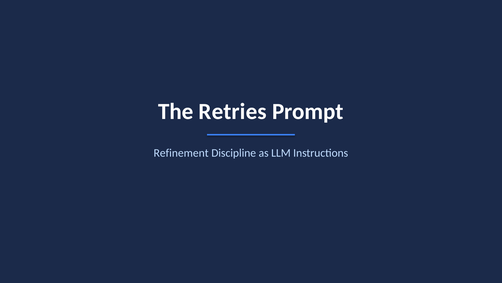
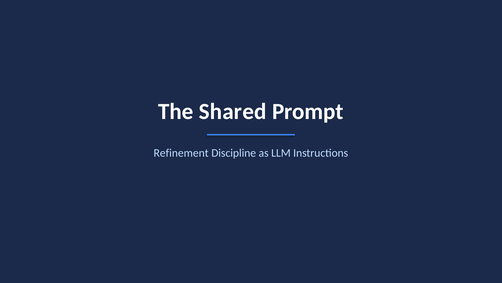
Retries: Retries -> Shared
